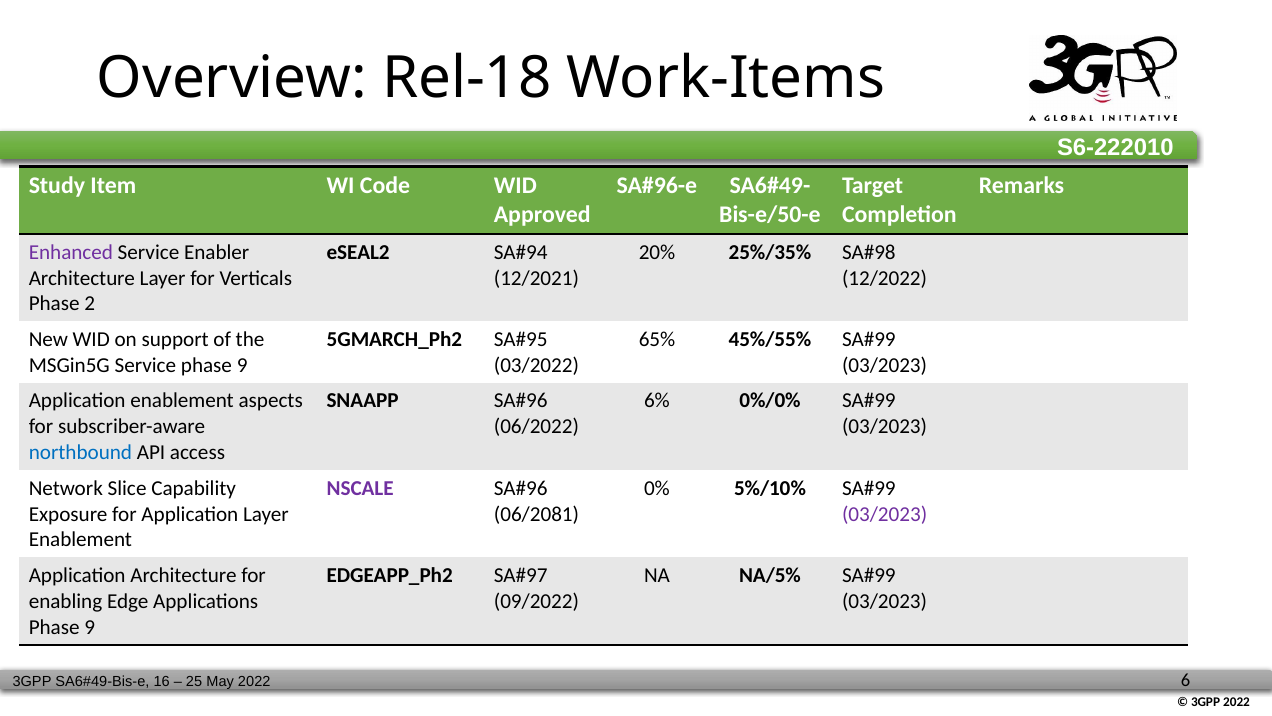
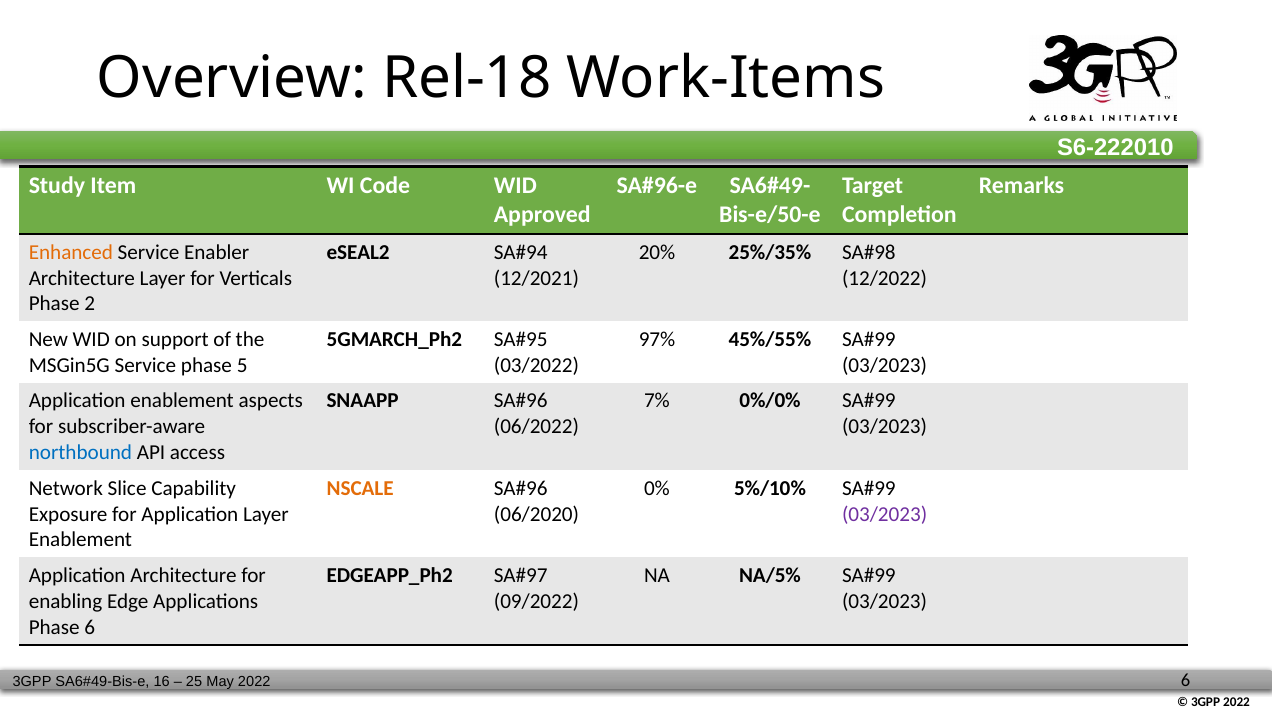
Enhanced colour: purple -> orange
65%: 65% -> 97%
Service phase 9: 9 -> 5
6%: 6% -> 7%
NSCALE colour: purple -> orange
06/2081: 06/2081 -> 06/2020
9 at (90, 627): 9 -> 6
